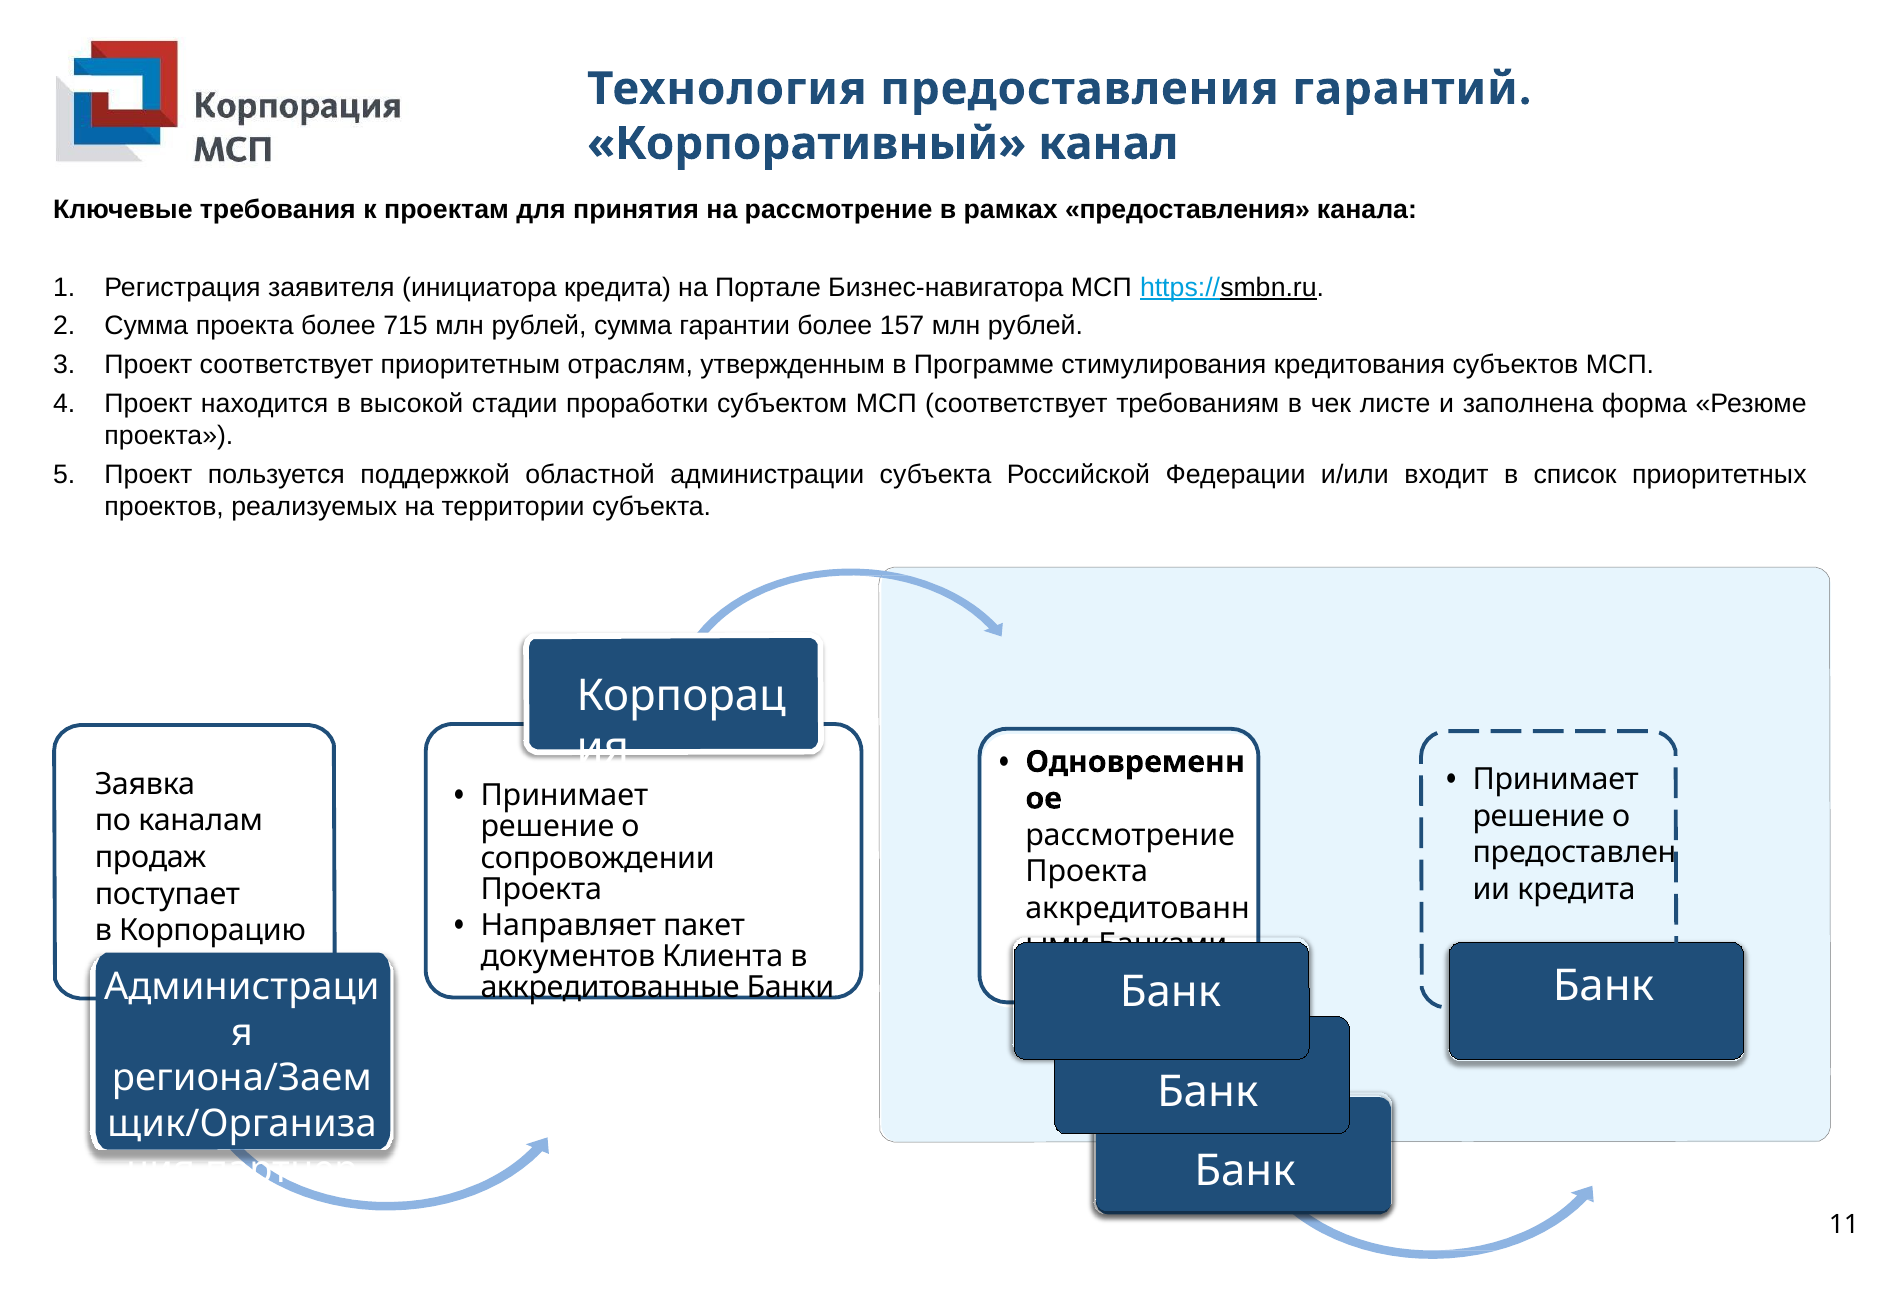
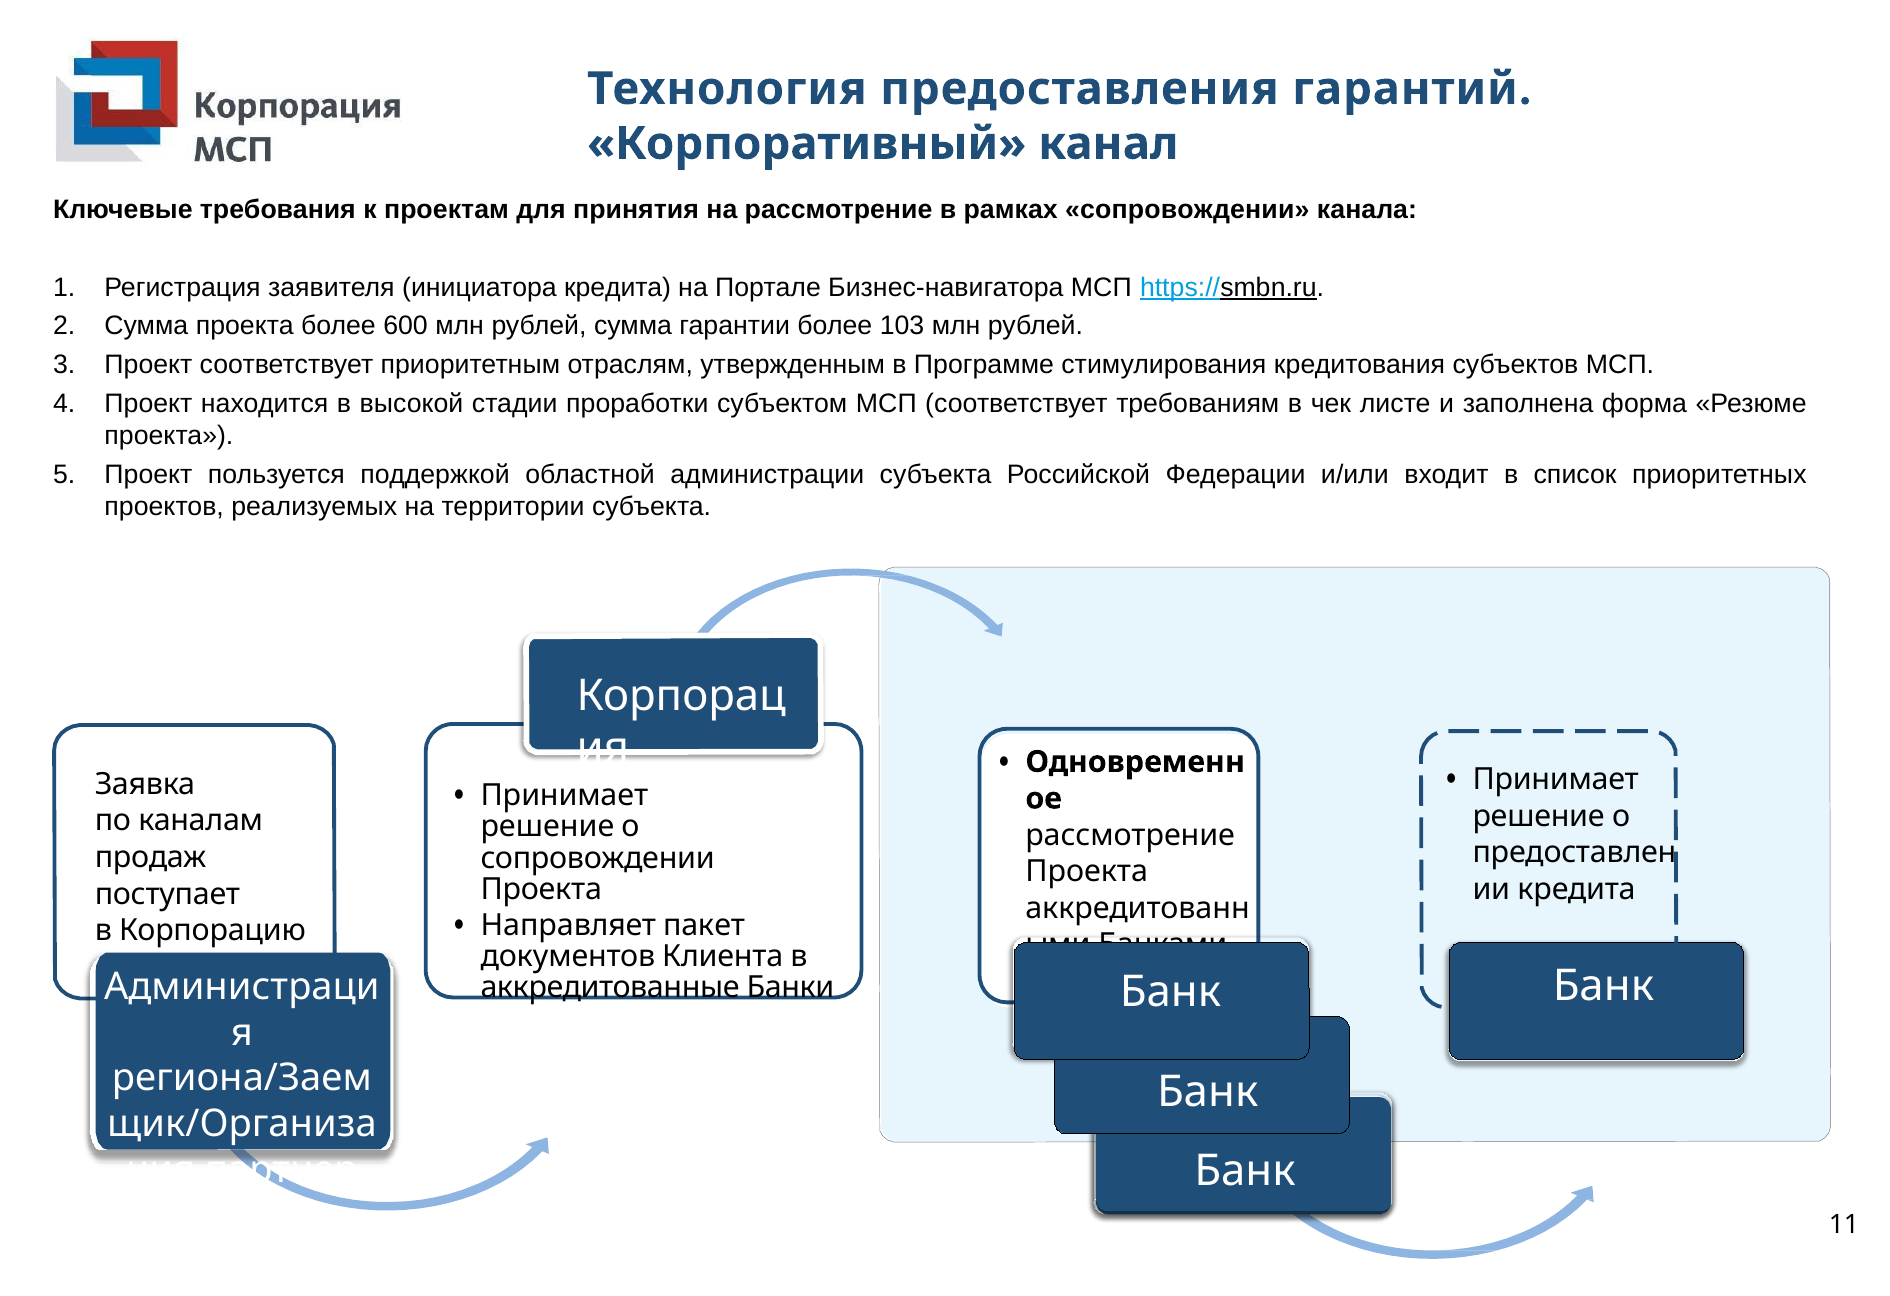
рамках предоставления: предоставления -> сопровождении
715: 715 -> 600
157: 157 -> 103
